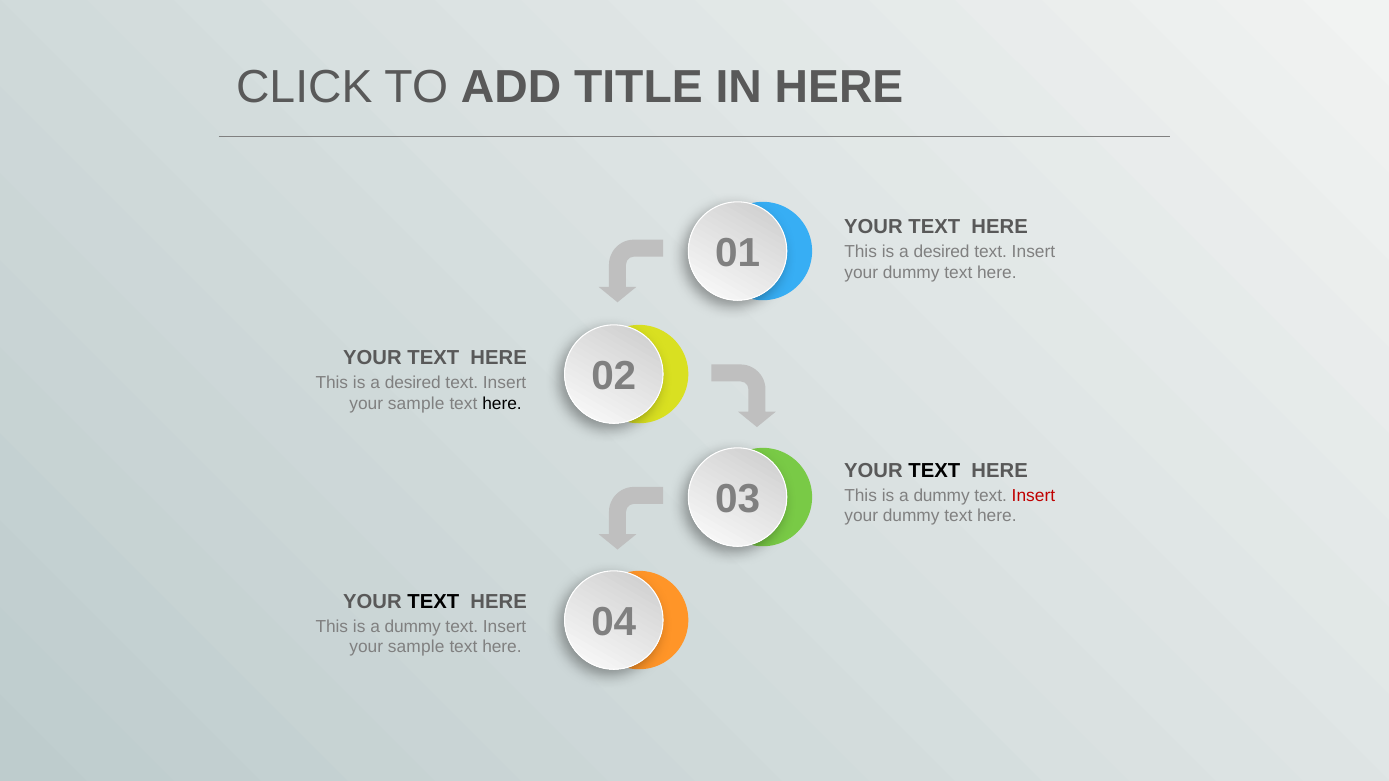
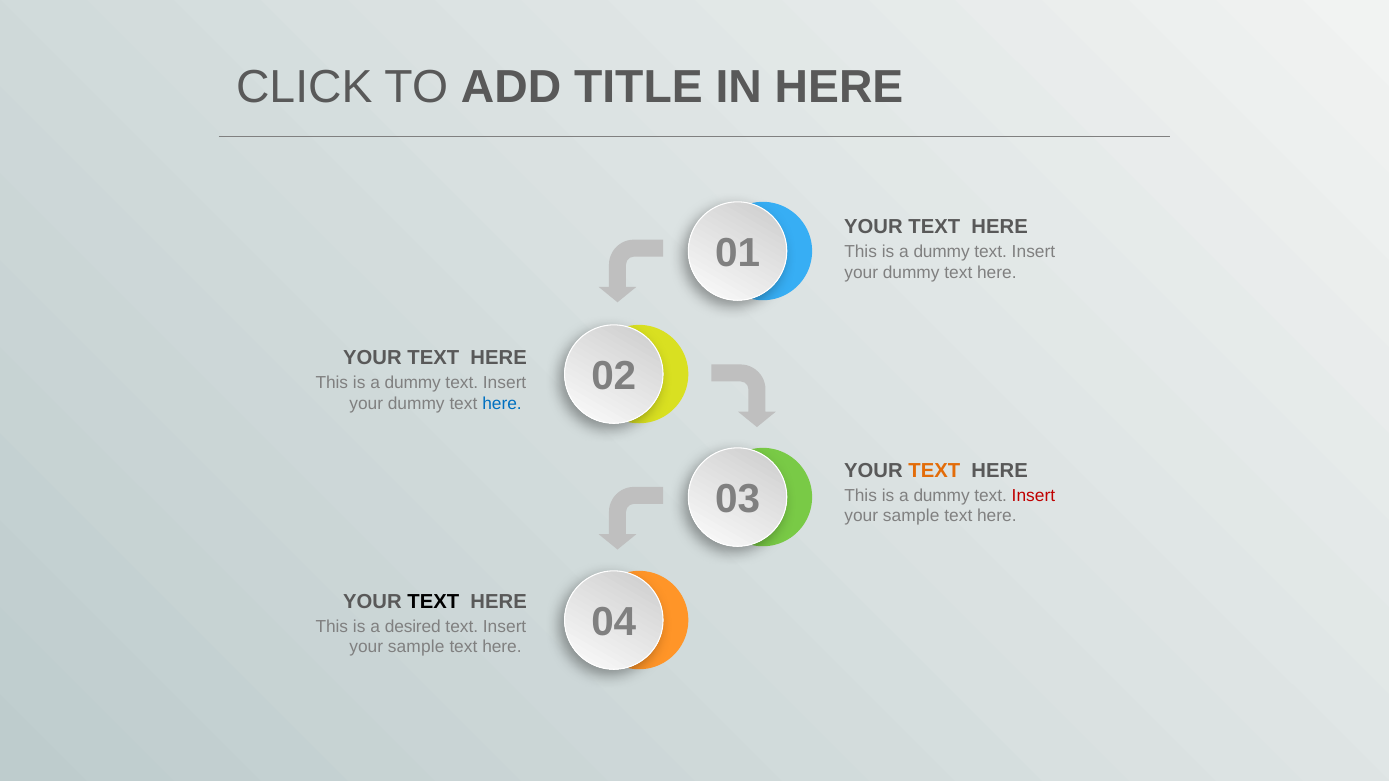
desired at (942, 252): desired -> dummy
desired at (413, 383): desired -> dummy
sample at (416, 403): sample -> dummy
here at (502, 403) colour: black -> blue
TEXT at (934, 471) colour: black -> orange
dummy at (911, 516): dummy -> sample
dummy at (413, 627): dummy -> desired
